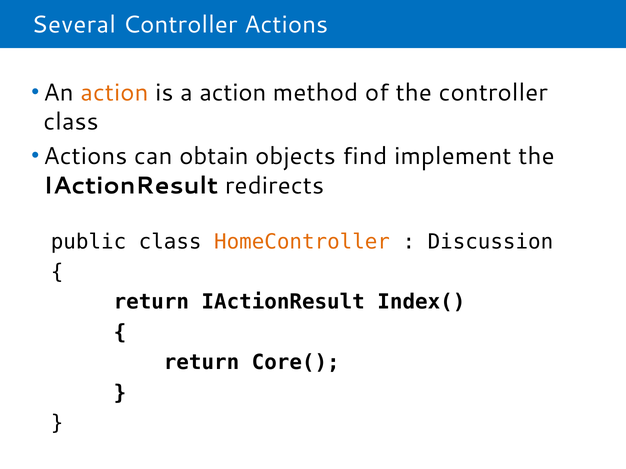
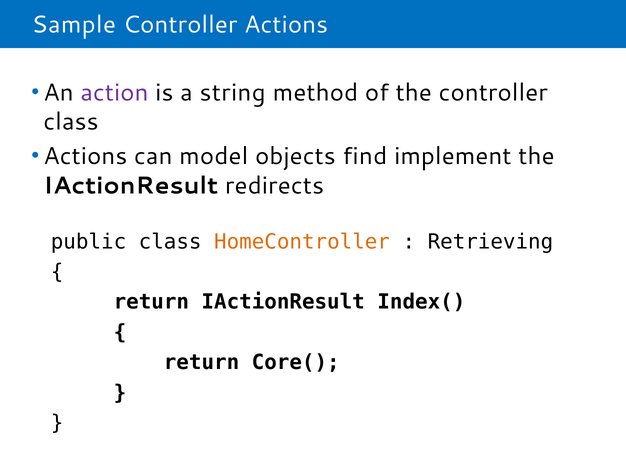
Several: Several -> Sample
action at (114, 93) colour: orange -> purple
a action: action -> string
obtain: obtain -> model
Discussion: Discussion -> Retrieving
